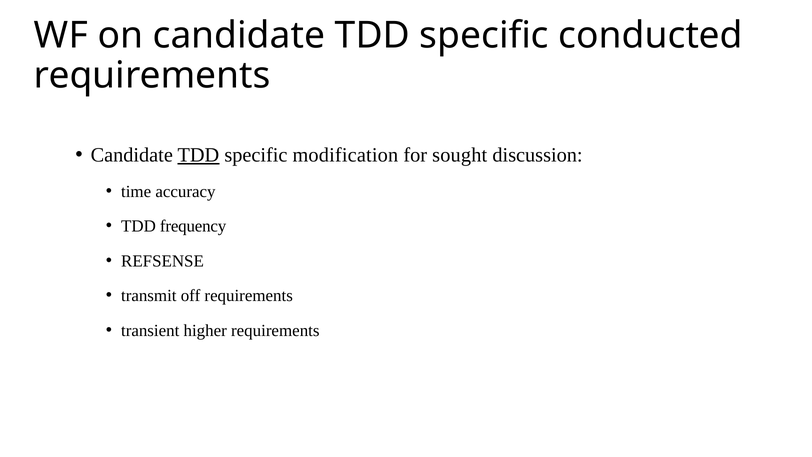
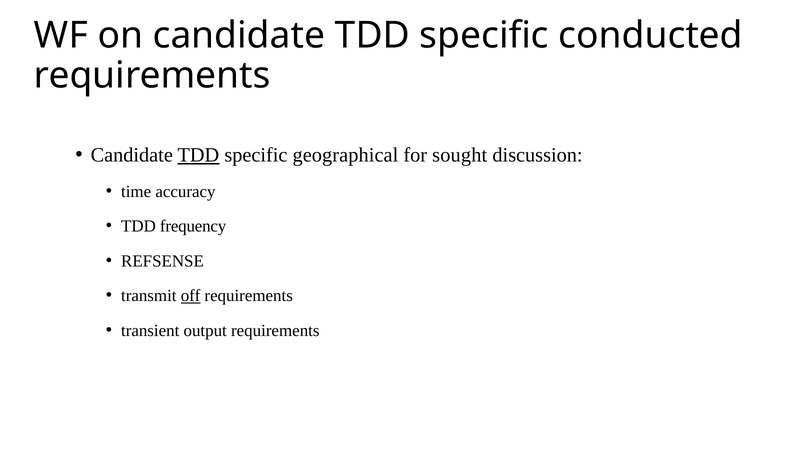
modification: modification -> geographical
off underline: none -> present
higher: higher -> output
